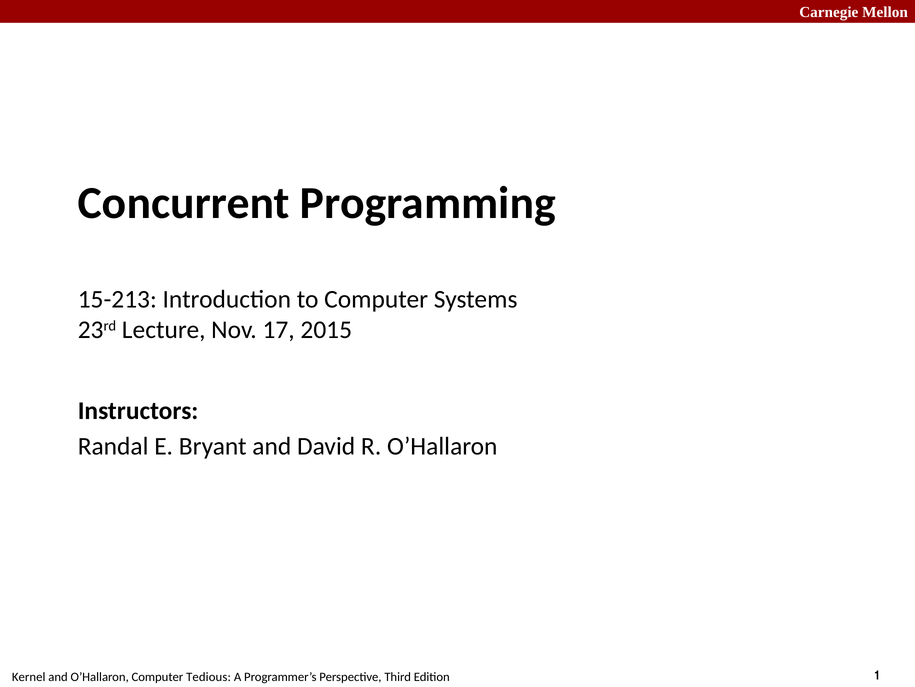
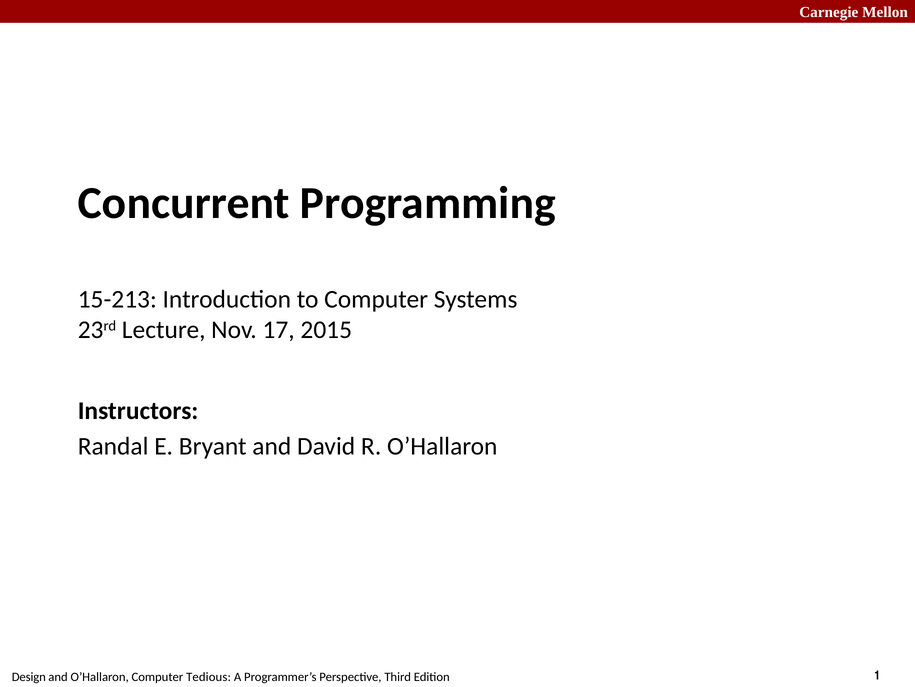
Kernel: Kernel -> Design
